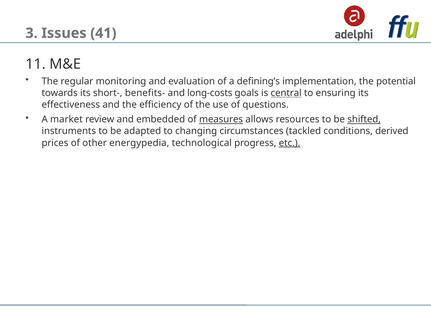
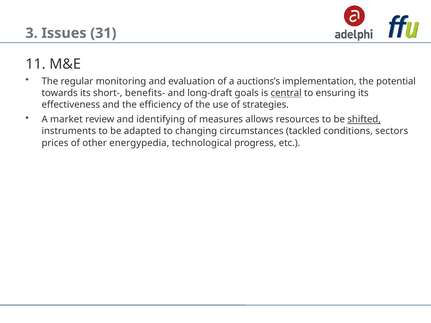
41: 41 -> 31
defining’s: defining’s -> auctions’s
long-costs: long-costs -> long-draft
questions: questions -> strategies
embedded: embedded -> identifying
measures underline: present -> none
derived: derived -> sectors
etc underline: present -> none
